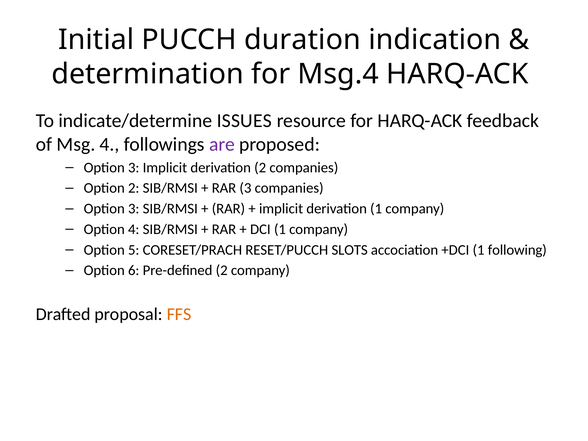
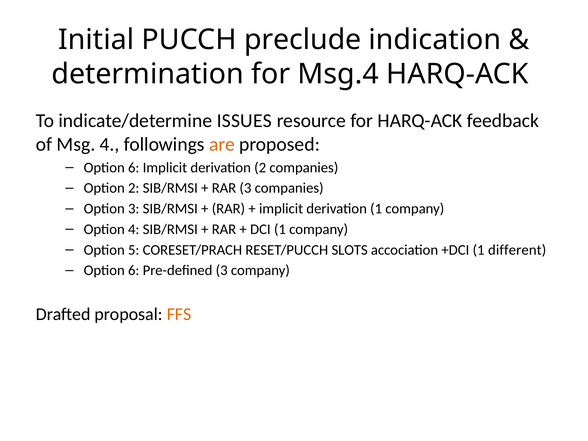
duration: duration -> preclude
are colour: purple -> orange
3 at (134, 167): 3 -> 6
following: following -> different
Pre-defined 2: 2 -> 3
